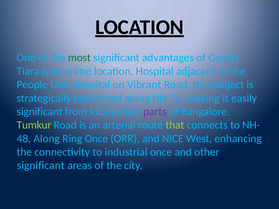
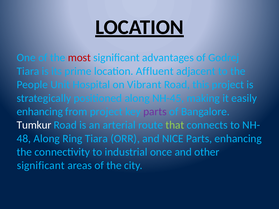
most colour: green -> red
location Hospital: Hospital -> Affluent
NH-74: NH-74 -> NH-45
significant at (40, 112): significant -> enhancing
from located: located -> project
Tumkur colour: light green -> white
Ring Once: Once -> Tiara
NICE West: West -> Parts
